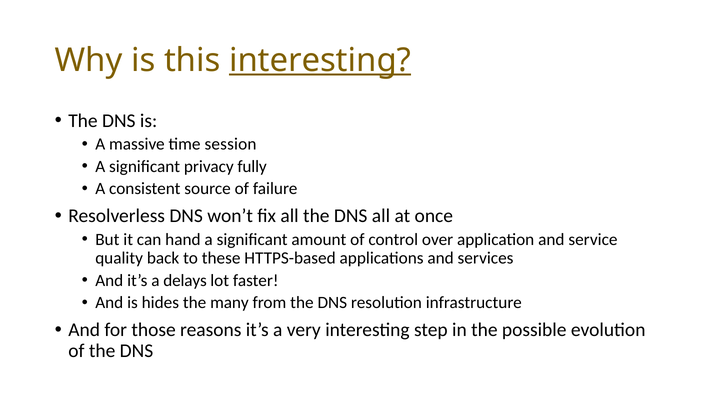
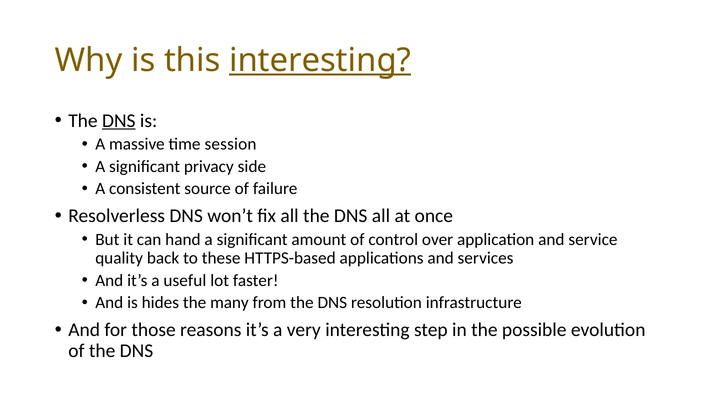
DNS at (119, 121) underline: none -> present
fully: fully -> side
delays: delays -> useful
